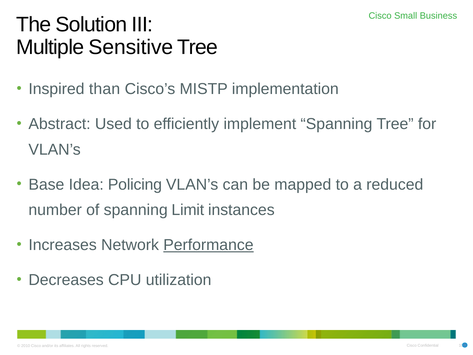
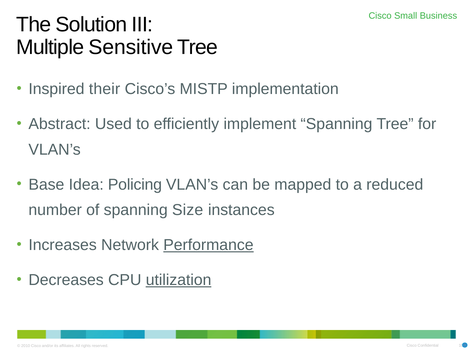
than: than -> their
Limit: Limit -> Size
utilization underline: none -> present
